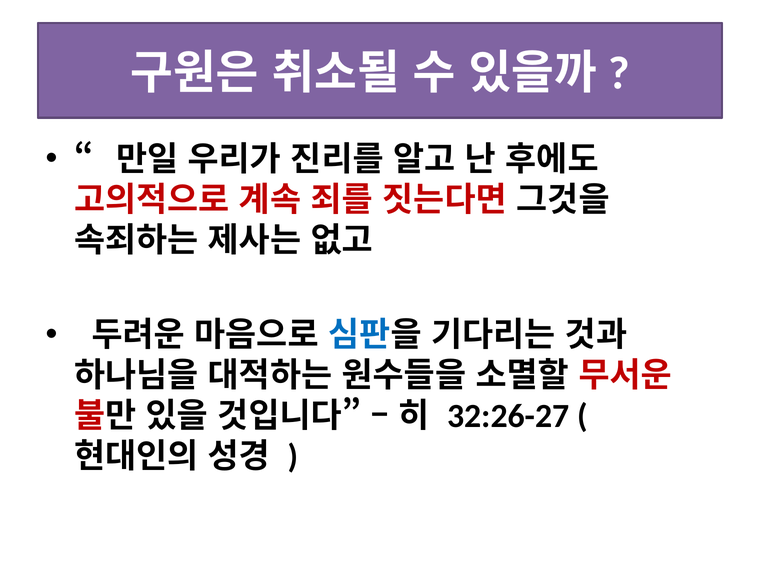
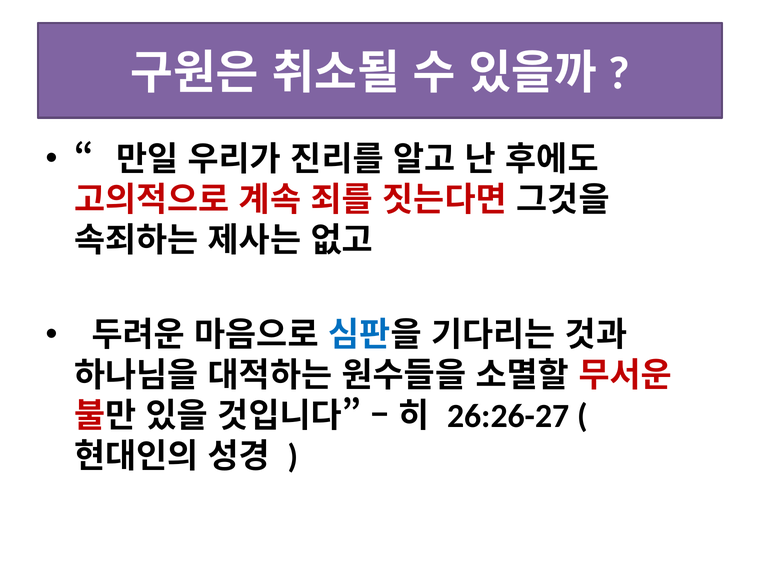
32:26-27: 32:26-27 -> 26:26-27
